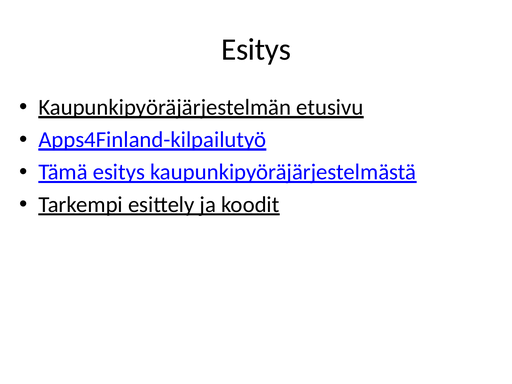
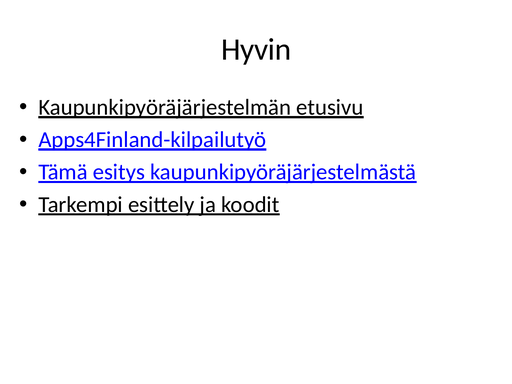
Esitys at (256, 50): Esitys -> Hyvin
